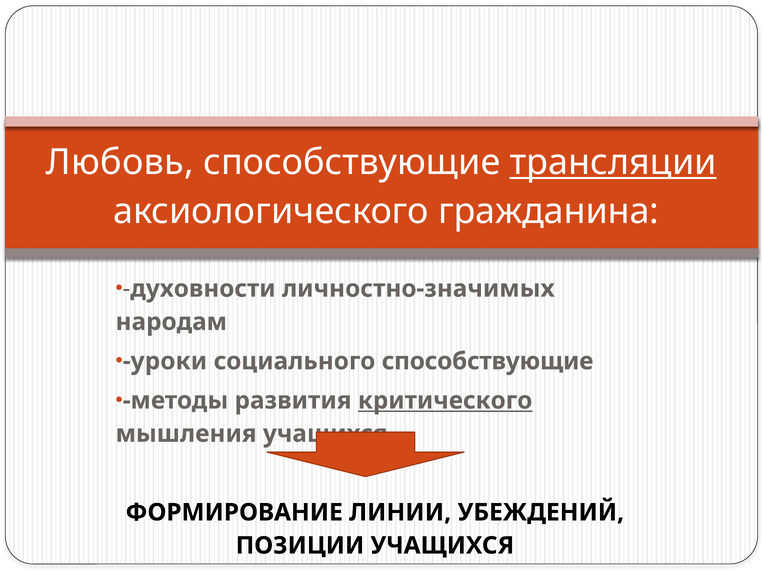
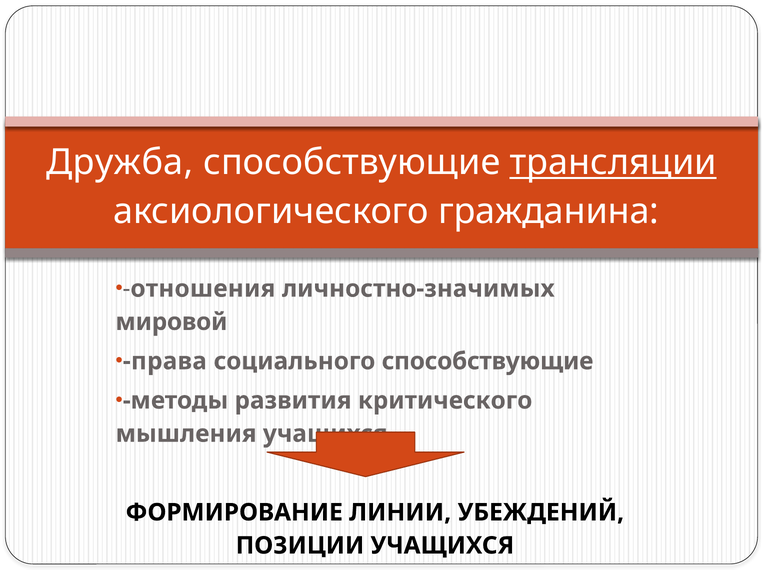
Любовь: Любовь -> Дружба
духовности: духовности -> отношения
народам: народам -> мировой
уроки: уроки -> права
критического underline: present -> none
